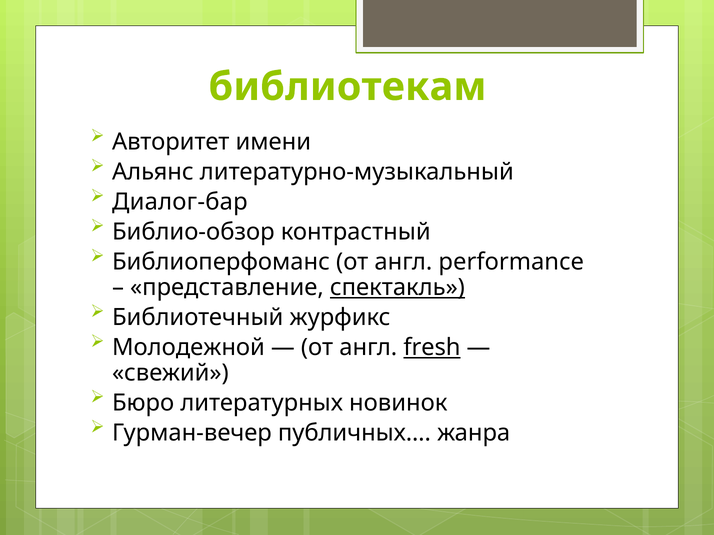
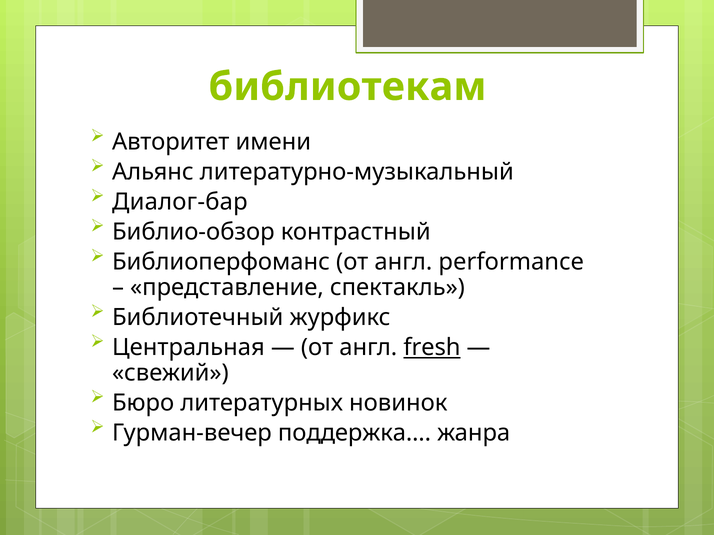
спектакль underline: present -> none
Молодежной: Молодежной -> Центральная
публичных…: публичных… -> поддержка…
